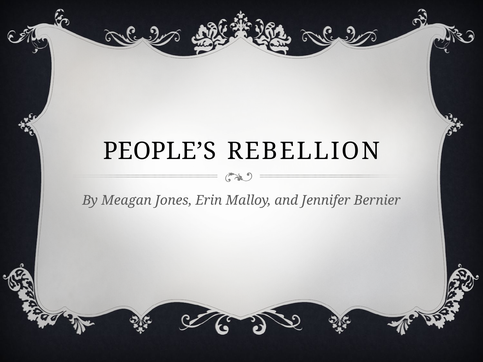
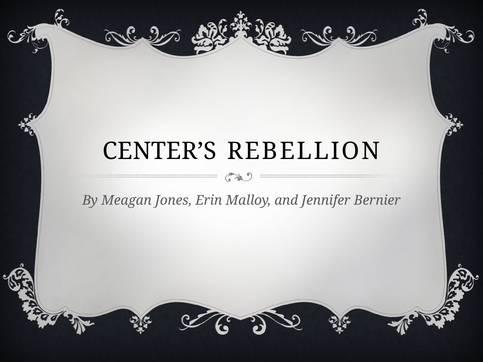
PEOPLE’S: PEOPLE’S -> CENTER’S
